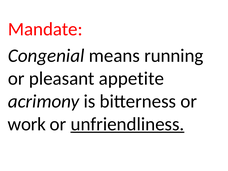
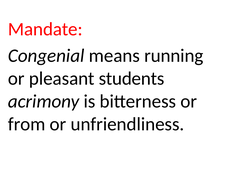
appetite: appetite -> students
work: work -> from
unfriendliness underline: present -> none
